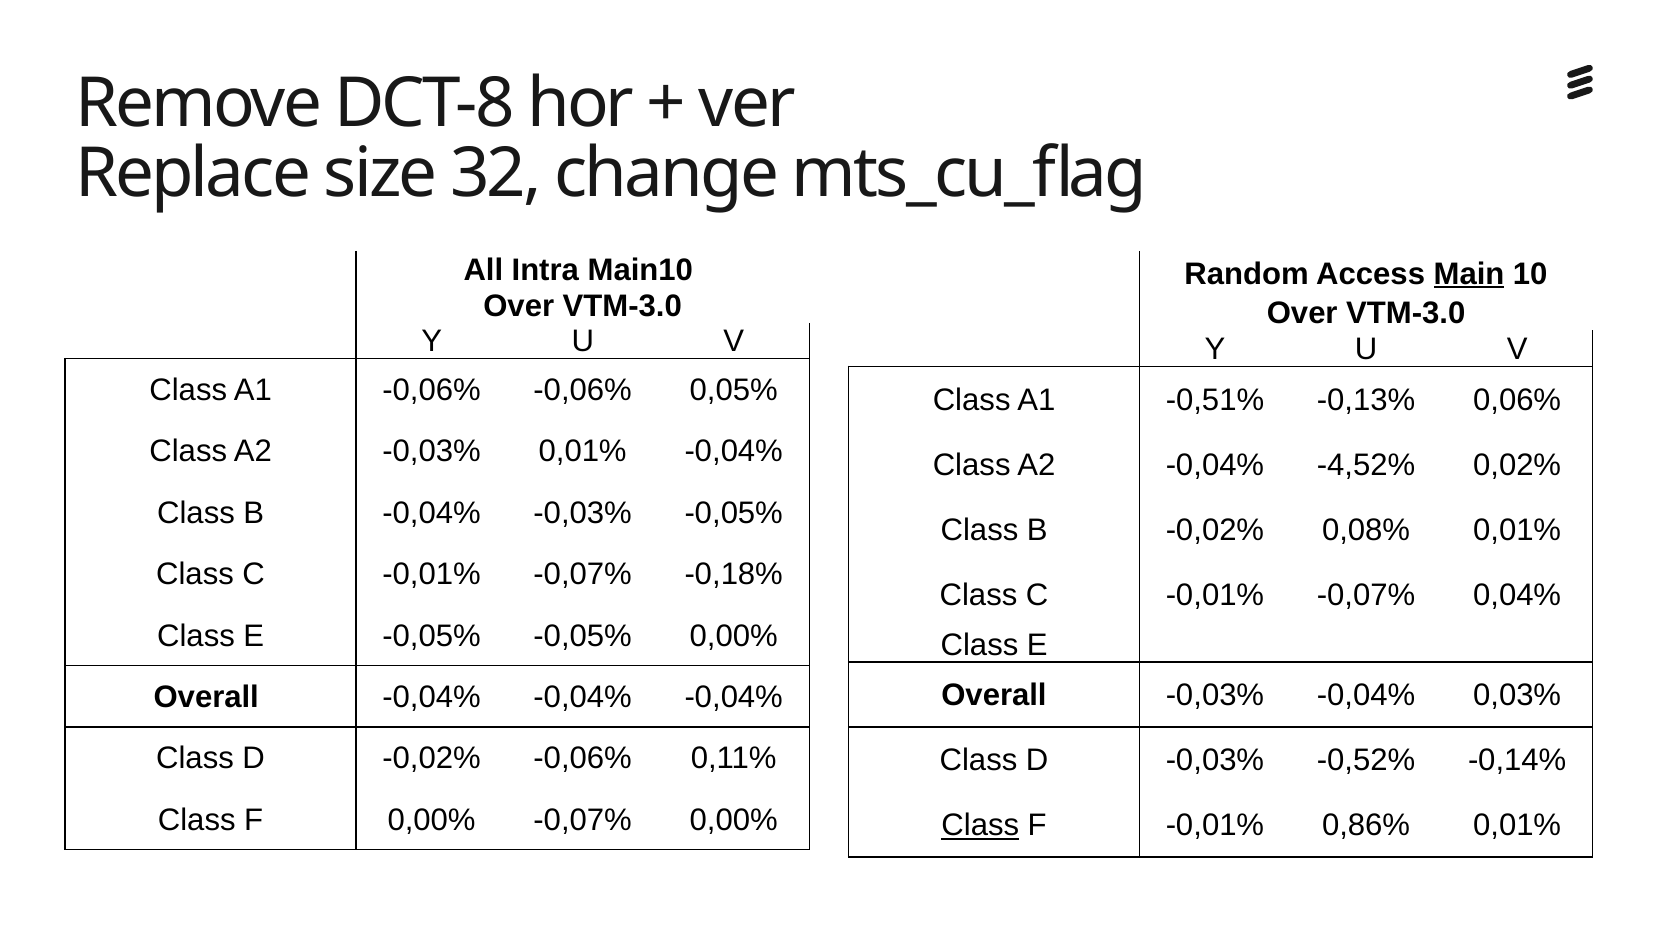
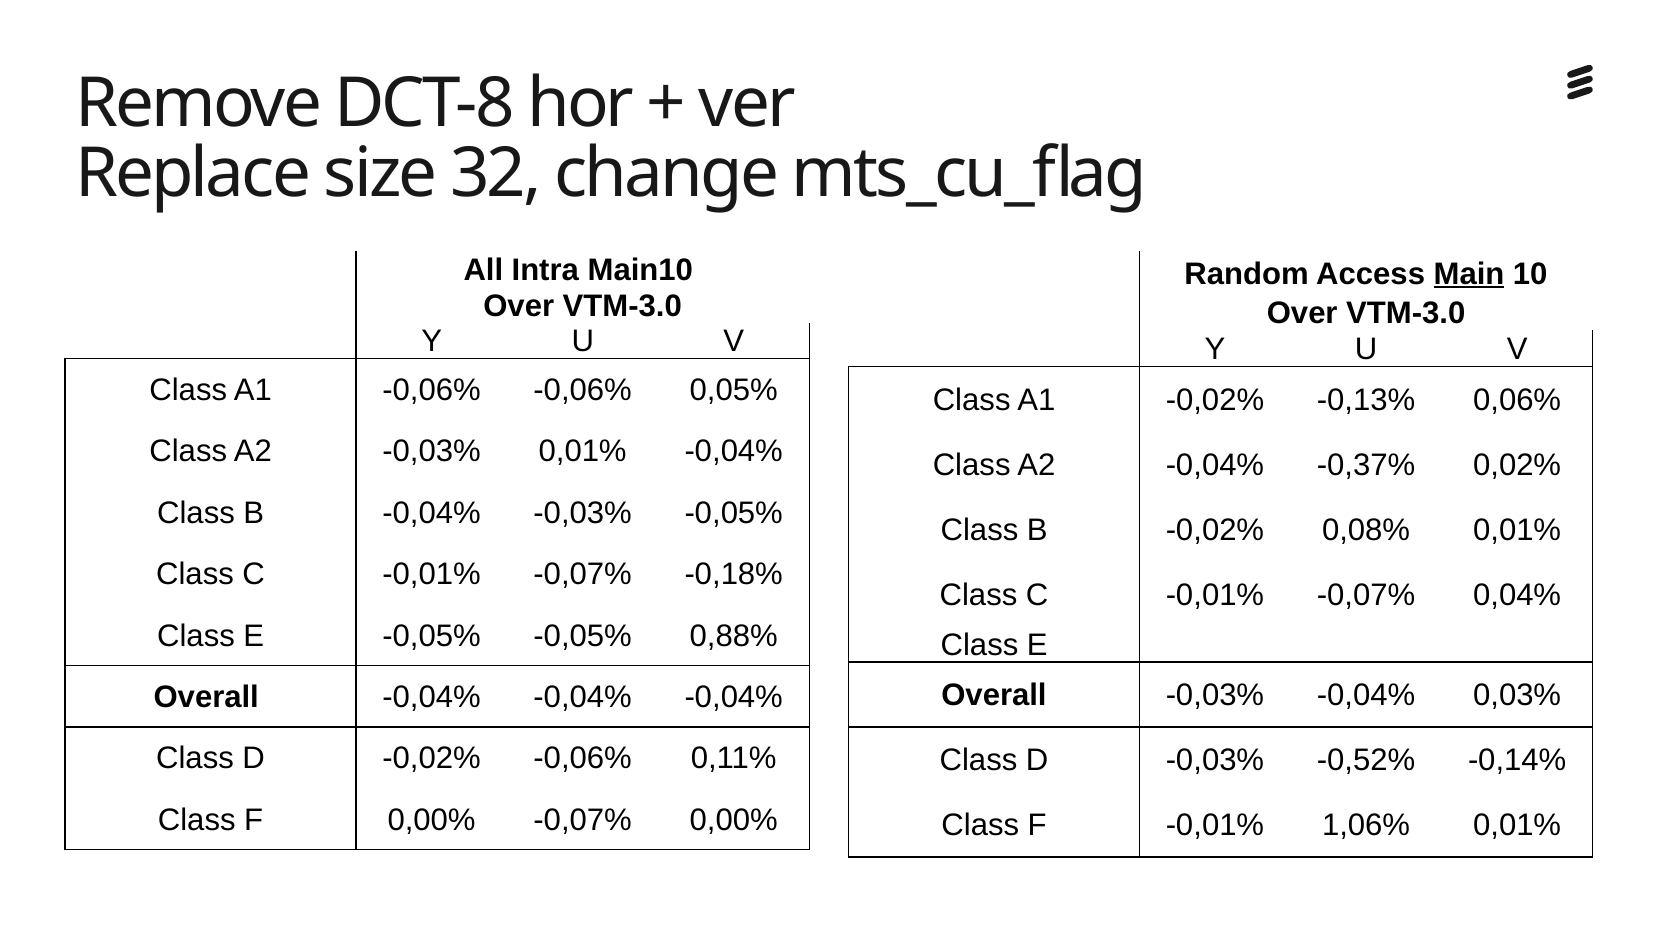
A1 -0,51%: -0,51% -> -0,02%
-4,52%: -4,52% -> -0,37%
-0,05% 0,00%: 0,00% -> 0,88%
Class at (980, 825) underline: present -> none
0,86%: 0,86% -> 1,06%
